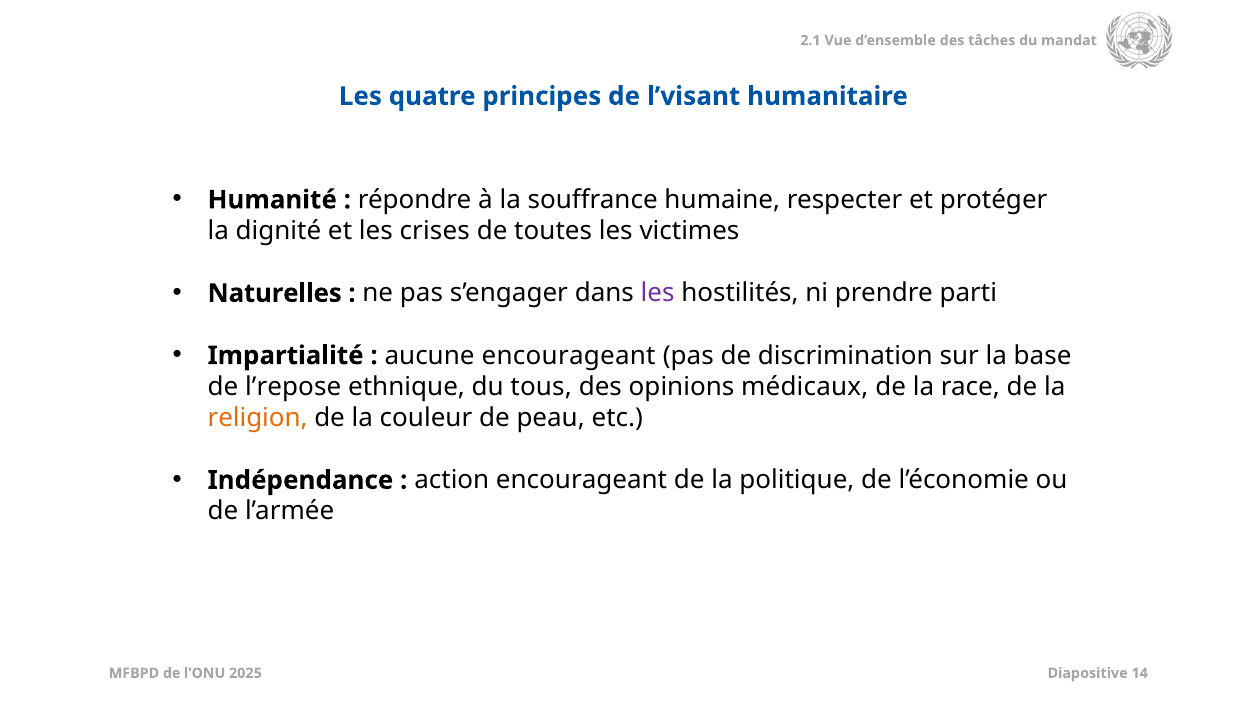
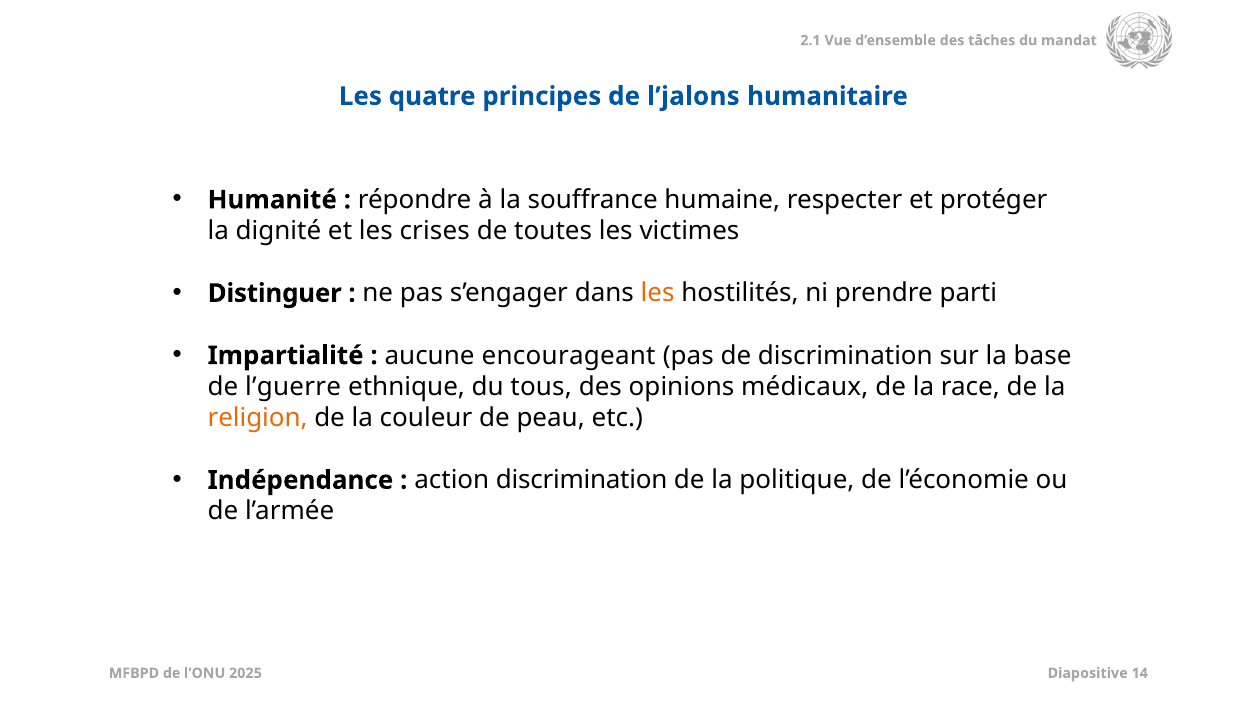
l’visant: l’visant -> l’jalons
Naturelles: Naturelles -> Distinguer
les at (658, 293) colour: purple -> orange
l’repose: l’repose -> l’guerre
action encourageant: encourageant -> discrimination
